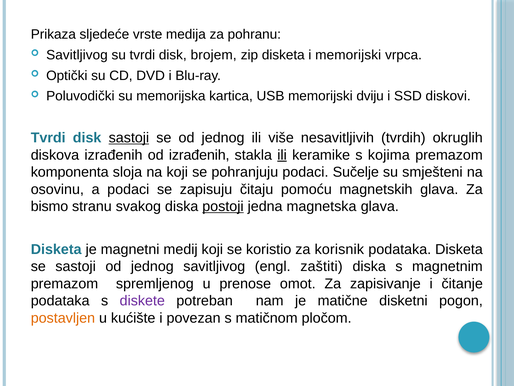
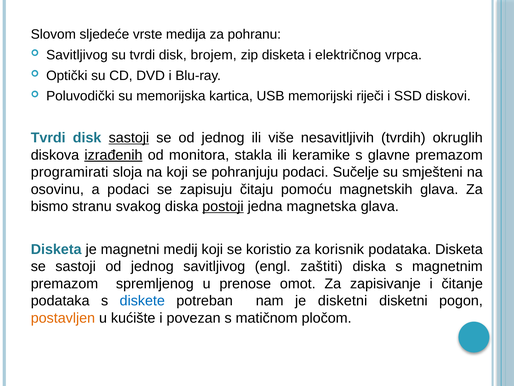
Prikaza: Prikaza -> Slovom
i memorijski: memorijski -> električnog
dviju: dviju -> riječi
izrađenih at (113, 155) underline: none -> present
od izrađenih: izrađenih -> monitora
ili at (282, 155) underline: present -> none
kojima: kojima -> glavne
komponenta: komponenta -> programirati
diskete colour: purple -> blue
je matične: matične -> disketni
